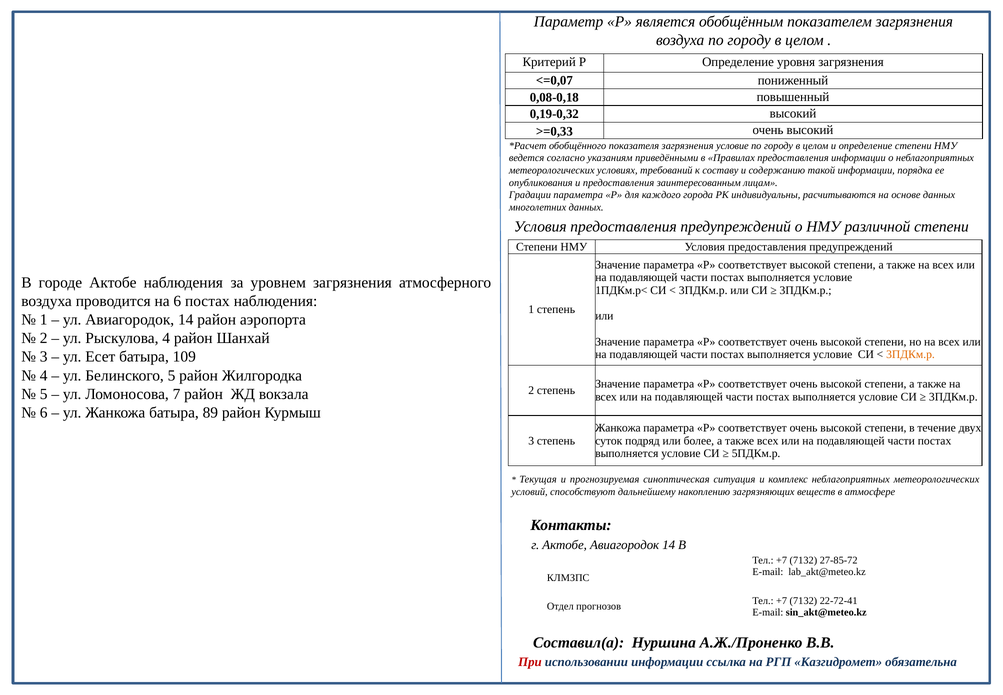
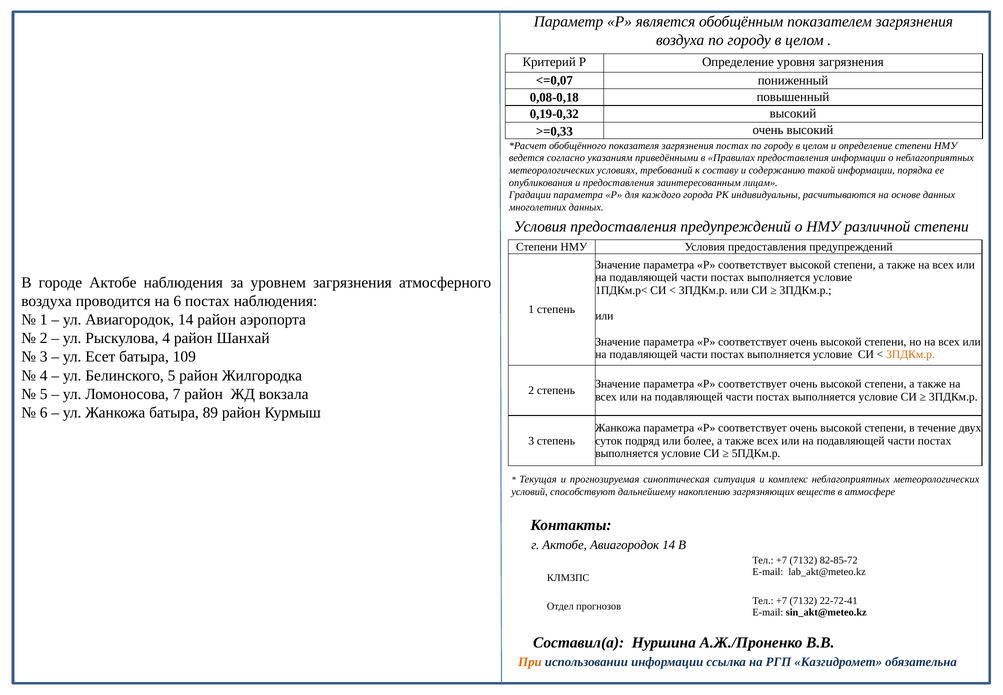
загрязнения условие: условие -> постах
27-85-72: 27-85-72 -> 82-85-72
При colour: red -> orange
